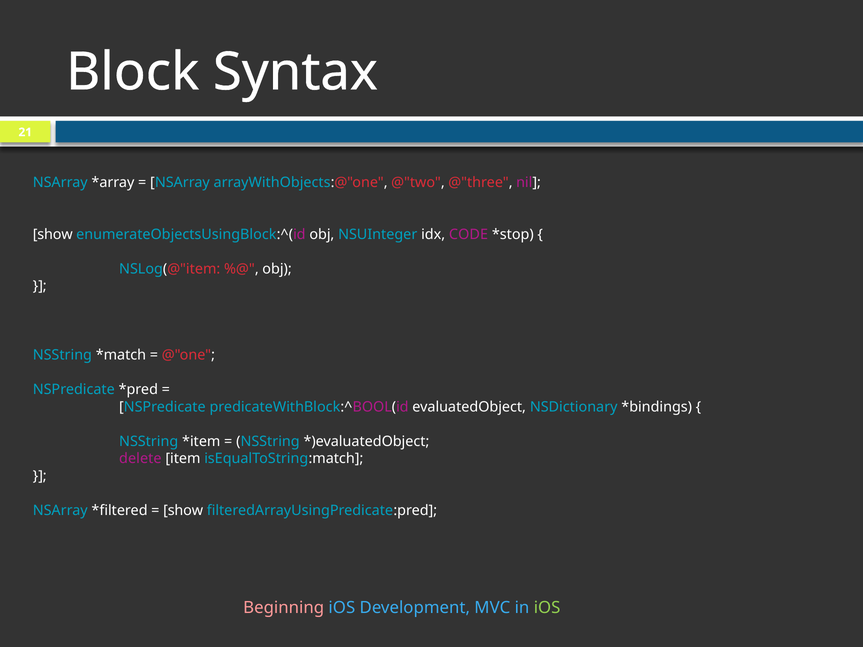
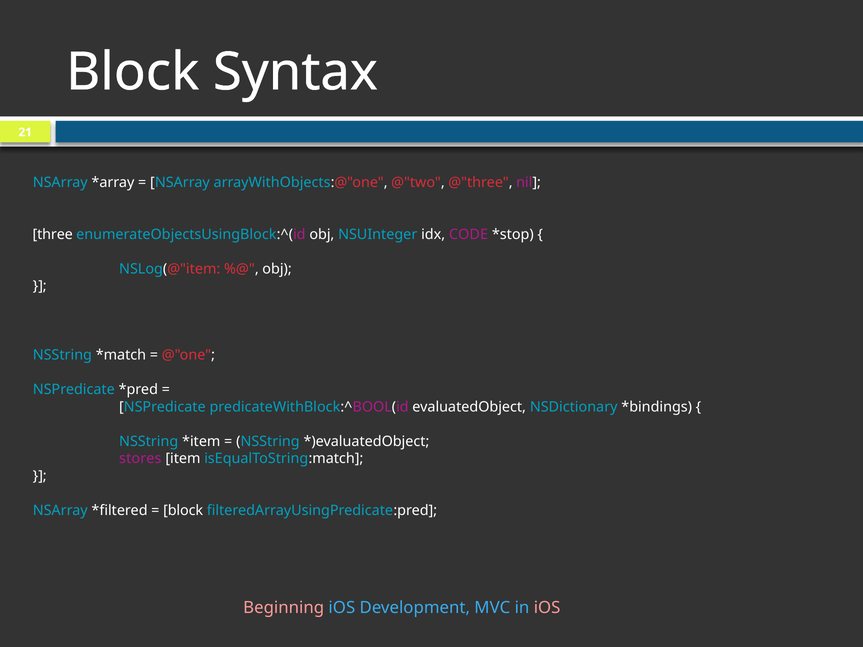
show at (53, 234): show -> three
delete: delete -> stores
show at (183, 511): show -> block
iOS at (547, 608) colour: light green -> pink
